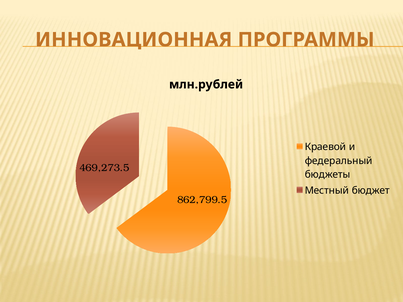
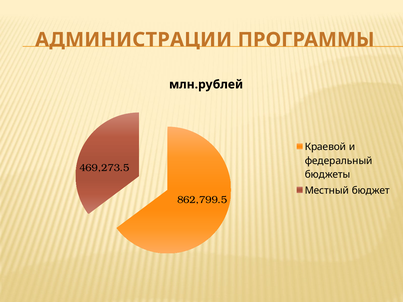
ИННОВАЦИОННАЯ: ИННОВАЦИОННАЯ -> АДМИНИСТРАЦИИ
